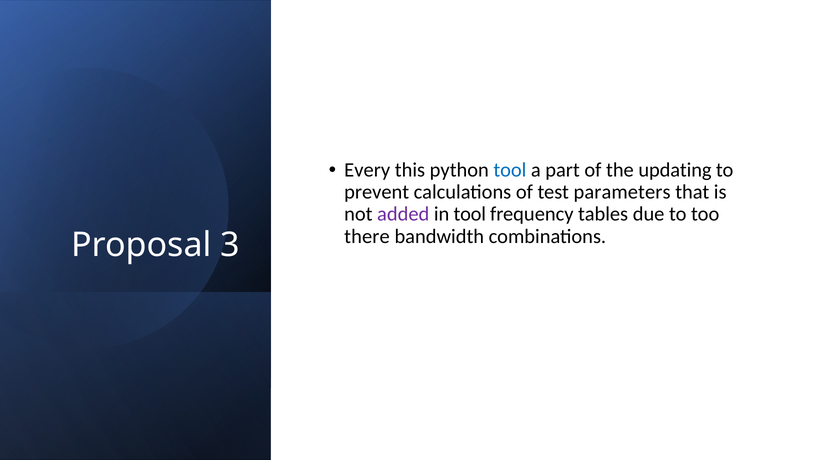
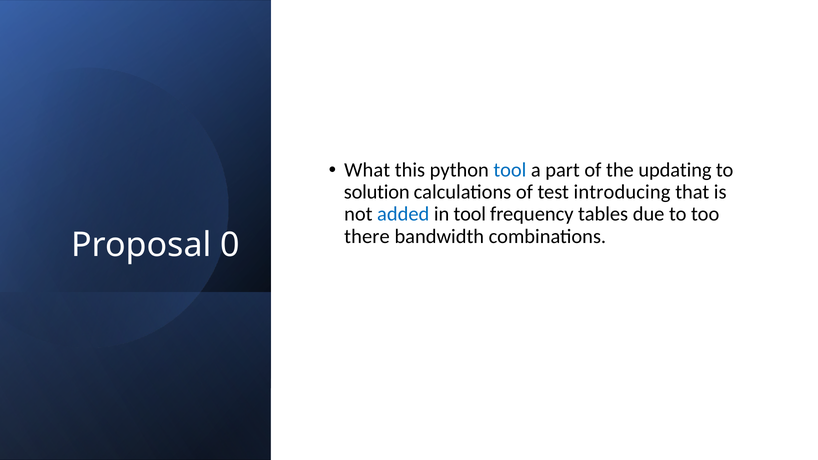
Every: Every -> What
prevent: prevent -> solution
parameters: parameters -> introducing
added colour: purple -> blue
3: 3 -> 0
